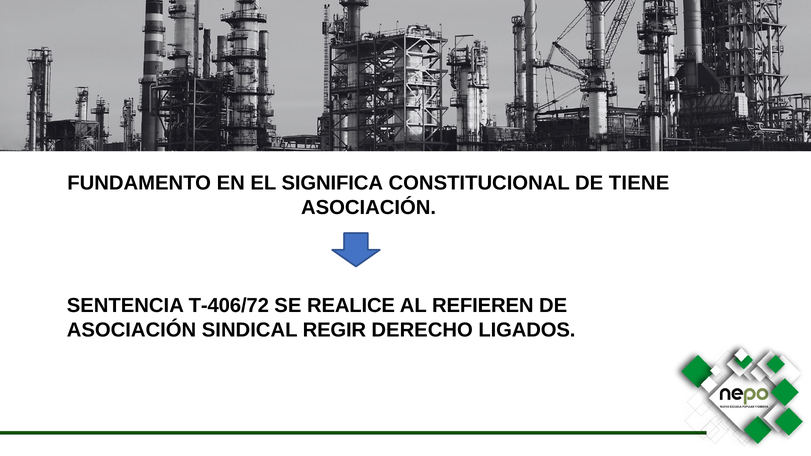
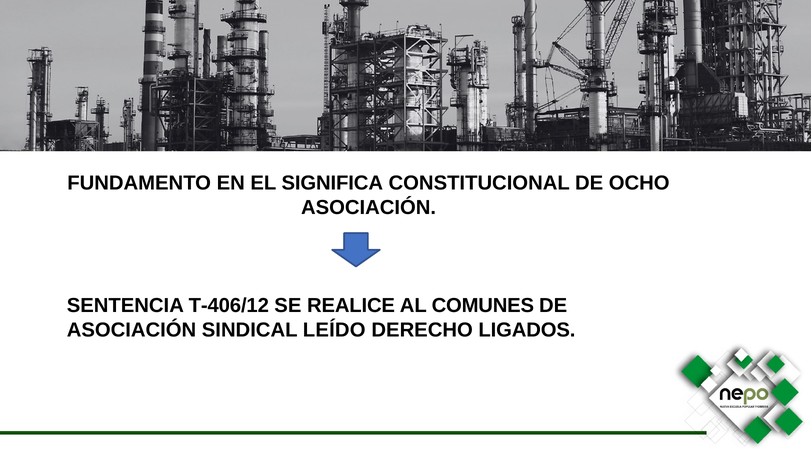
TIENE: TIENE -> OCHO
T-406/72: T-406/72 -> T-406/12
REFIEREN: REFIEREN -> COMUNES
REGIR: REGIR -> LEÍDO
